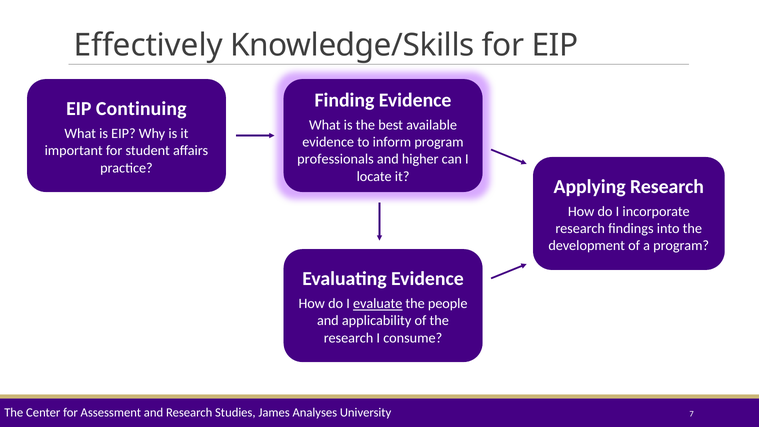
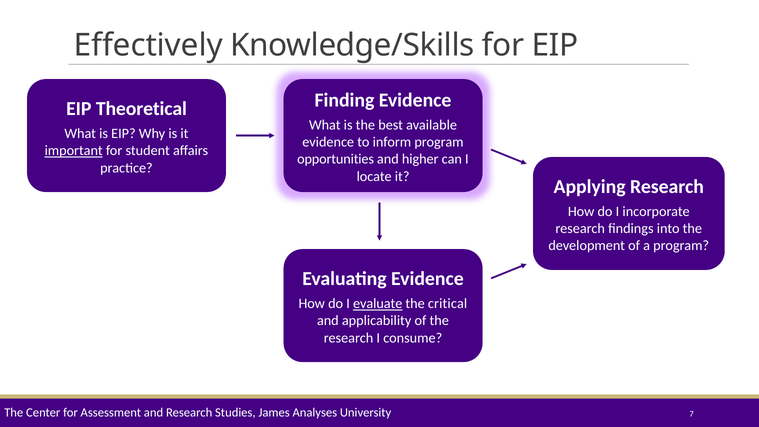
Continuing: Continuing -> Theoretical
important underline: none -> present
professionals: professionals -> opportunities
people: people -> critical
